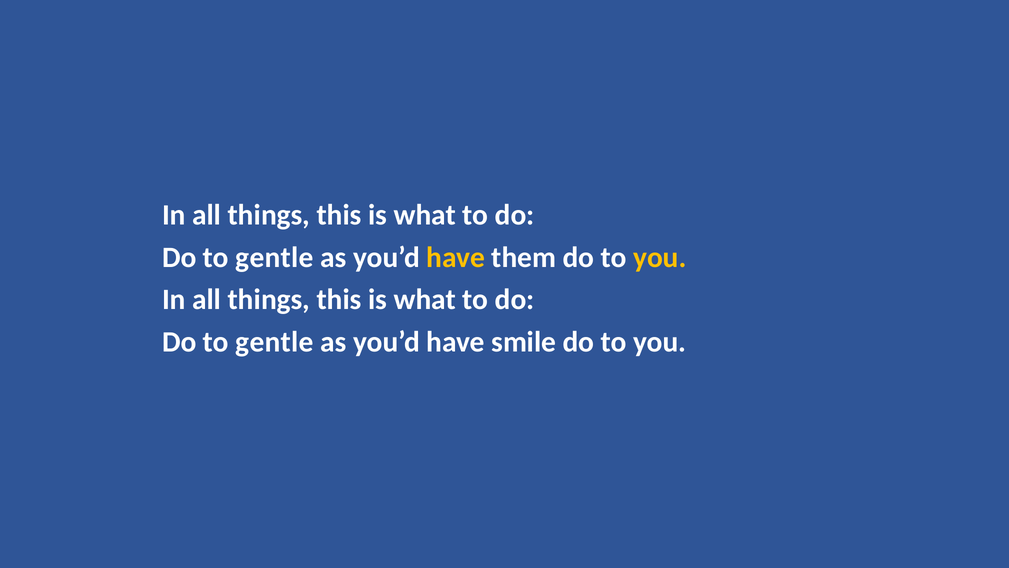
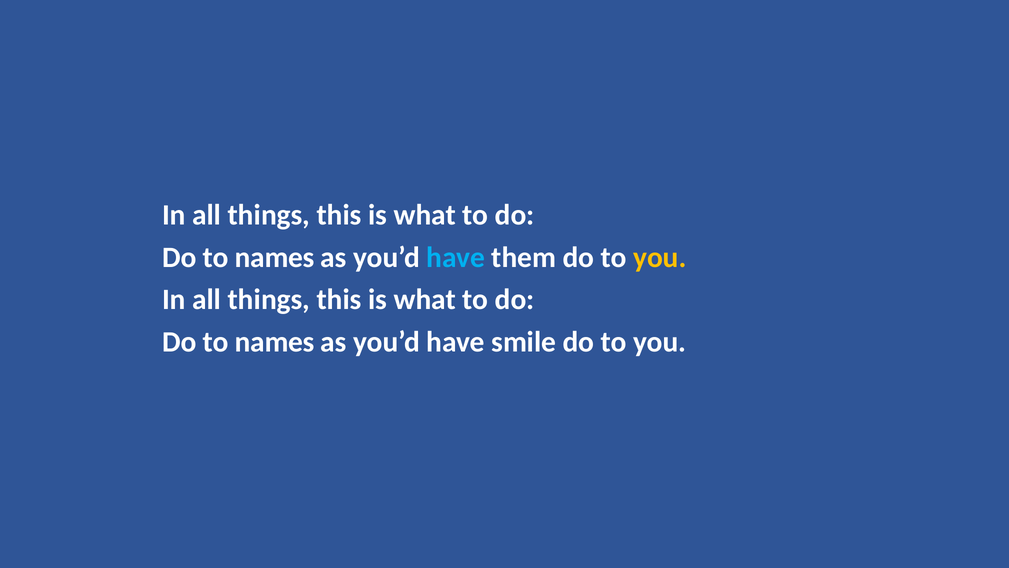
gentle at (274, 257): gentle -> names
have at (456, 257) colour: yellow -> light blue
gentle at (274, 342): gentle -> names
